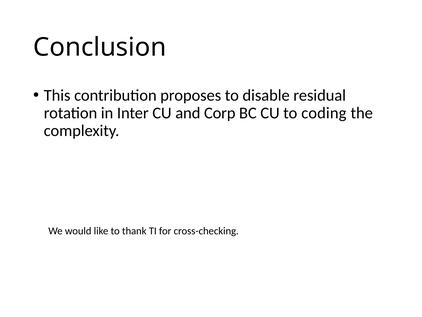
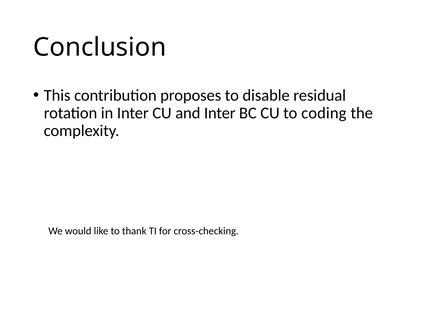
and Corp: Corp -> Inter
